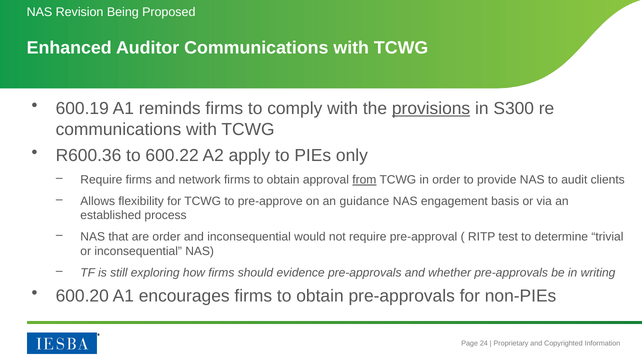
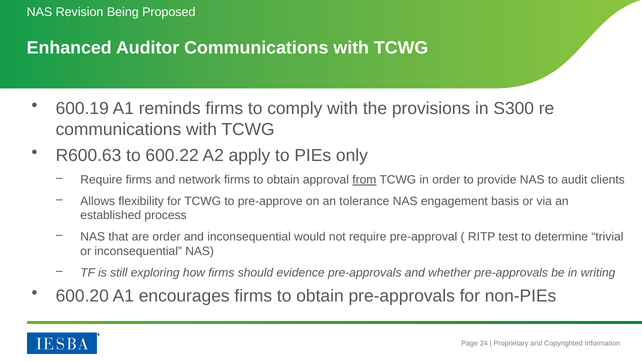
provisions underline: present -> none
R600.36: R600.36 -> R600.63
guidance: guidance -> tolerance
